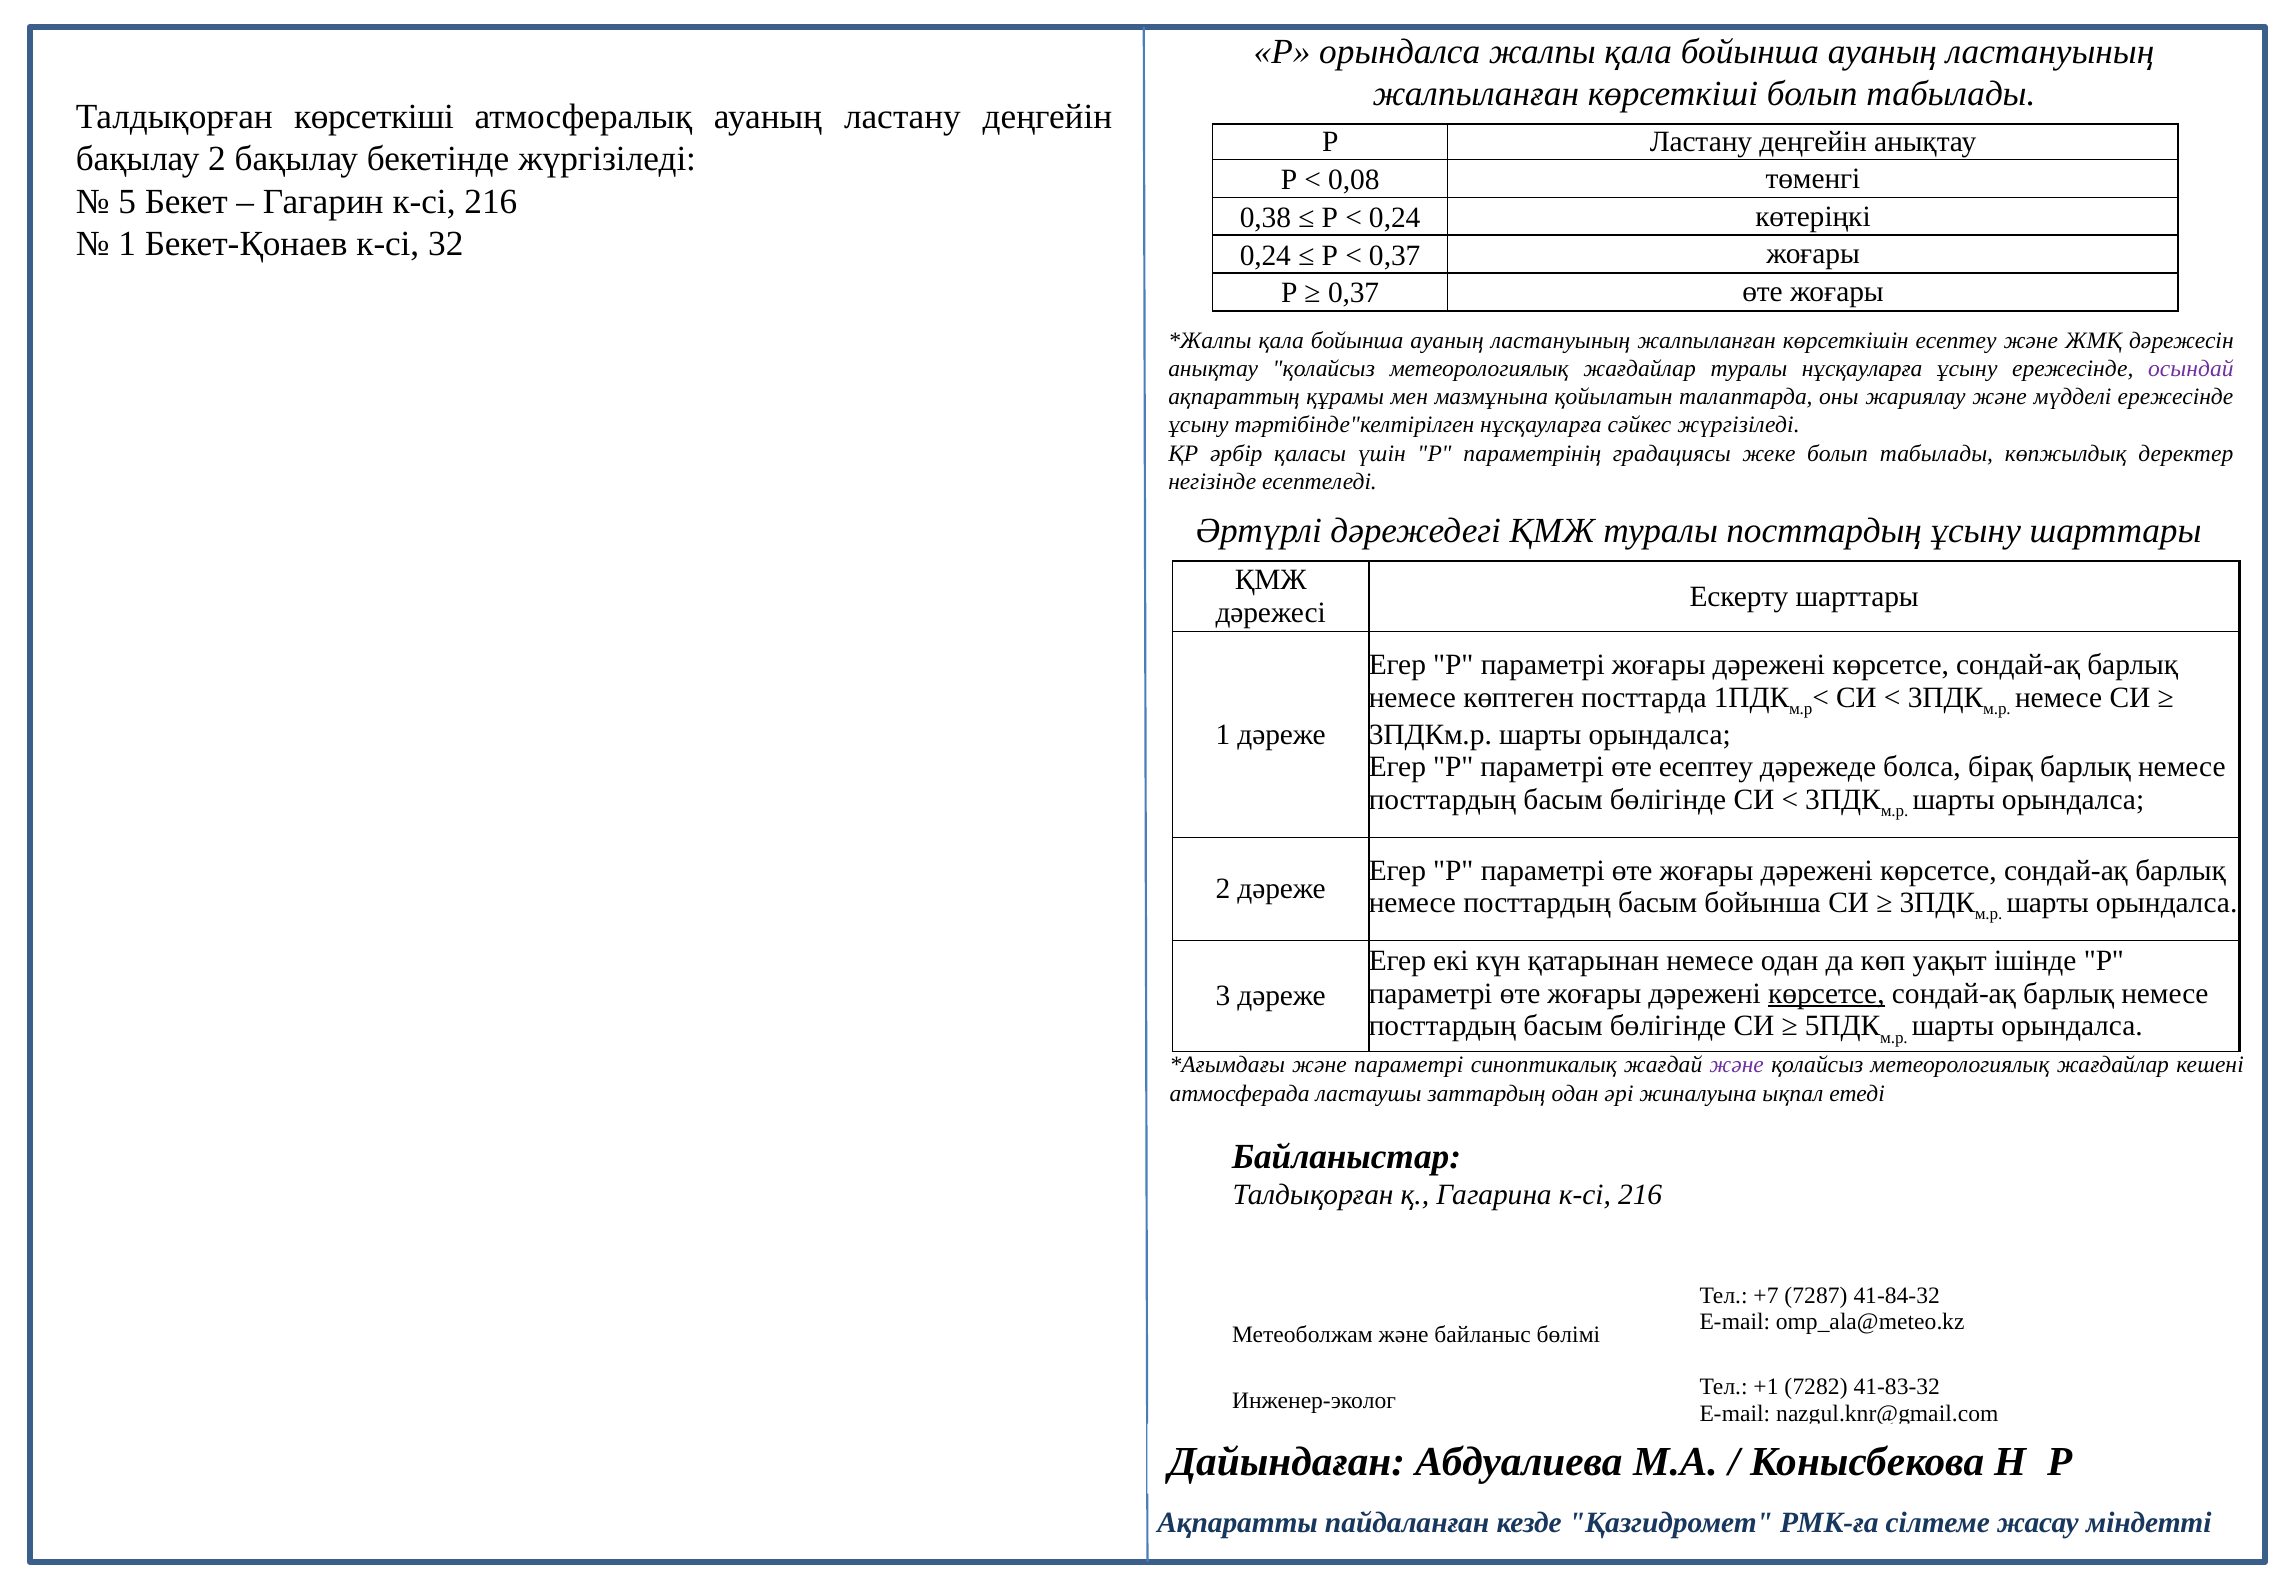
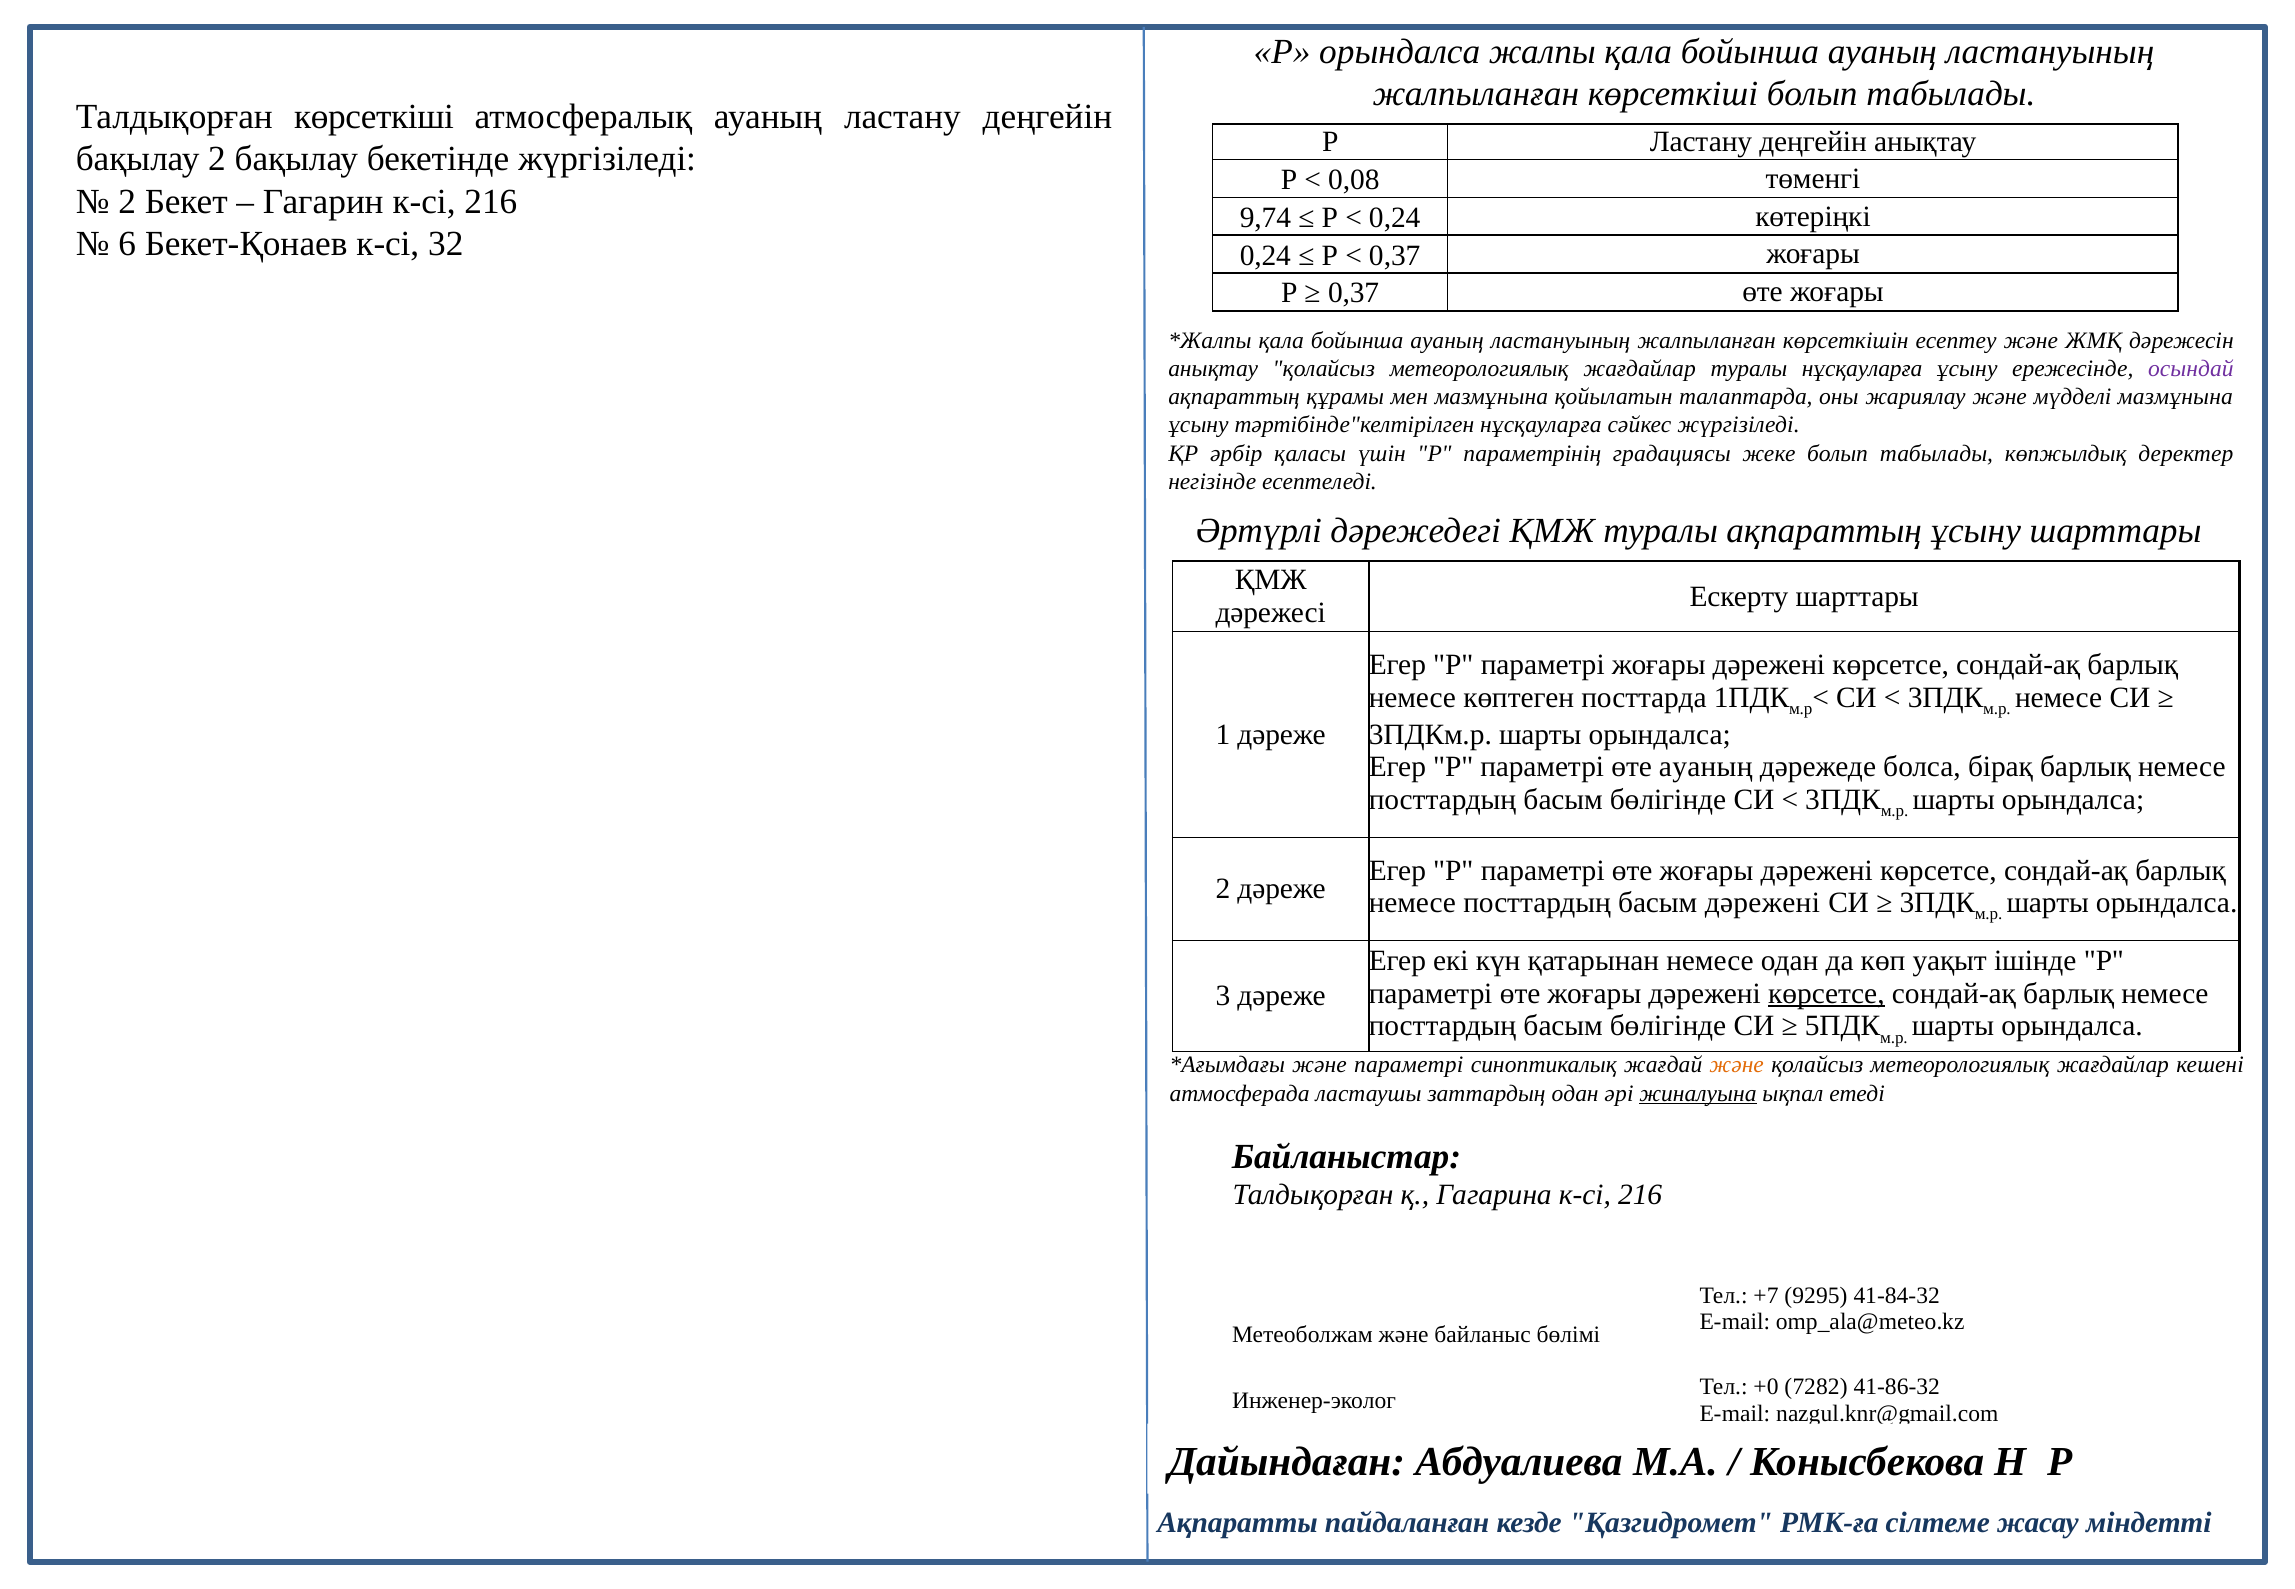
5 at (127, 201): 5 -> 2
0,38: 0,38 -> 9,74
1 at (127, 244): 1 -> 6
мүдделі ережесінде: ережесінде -> мазмұнына
туралы посттардың: посттардың -> ақпараттың
өте есептеу: есептеу -> ауаның
басым бойынша: бойынша -> дәрежені
және at (1737, 1065) colour: purple -> orange
жиналуына underline: none -> present
7287: 7287 -> 9295
+1: +1 -> +0
41-83-32: 41-83-32 -> 41-86-32
